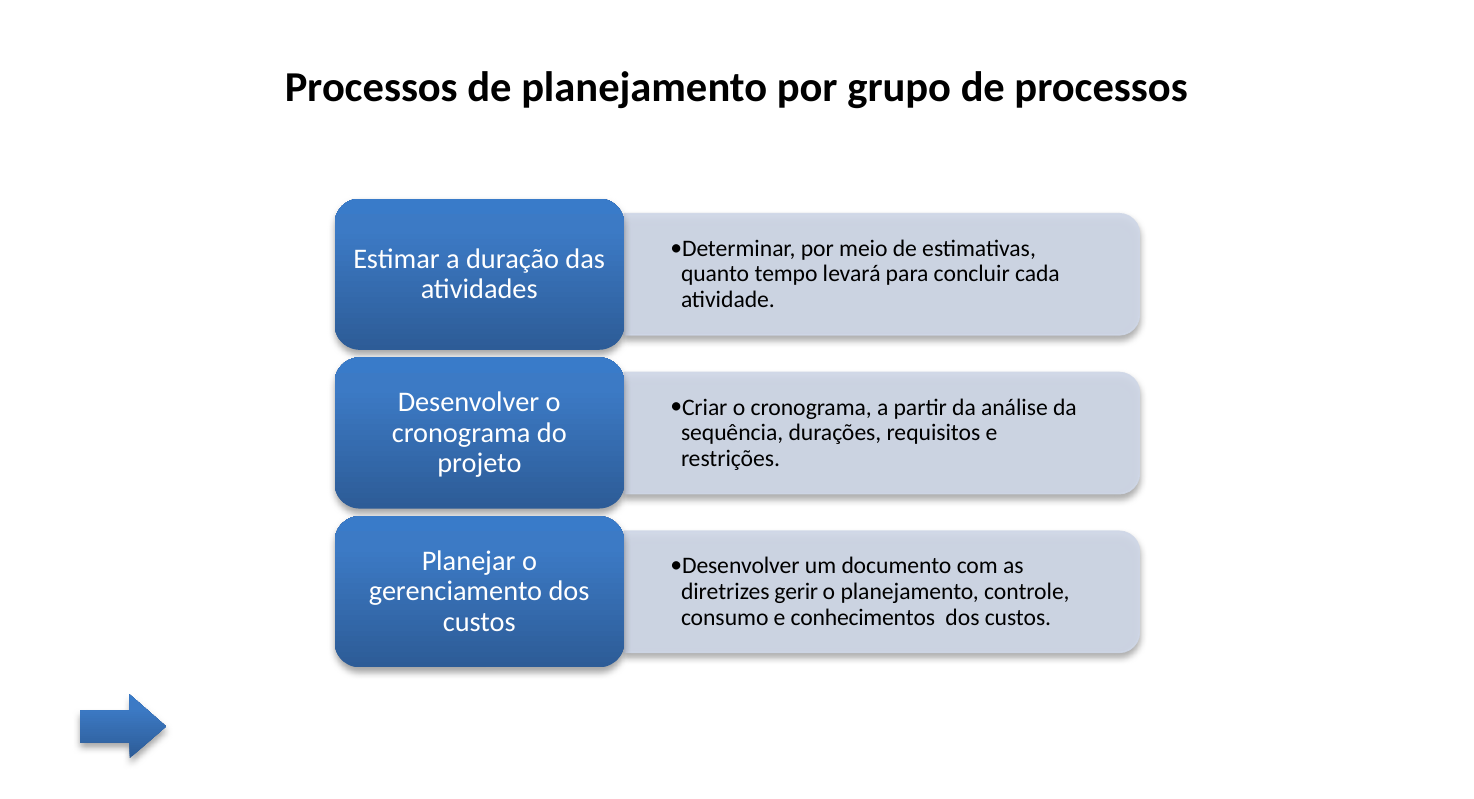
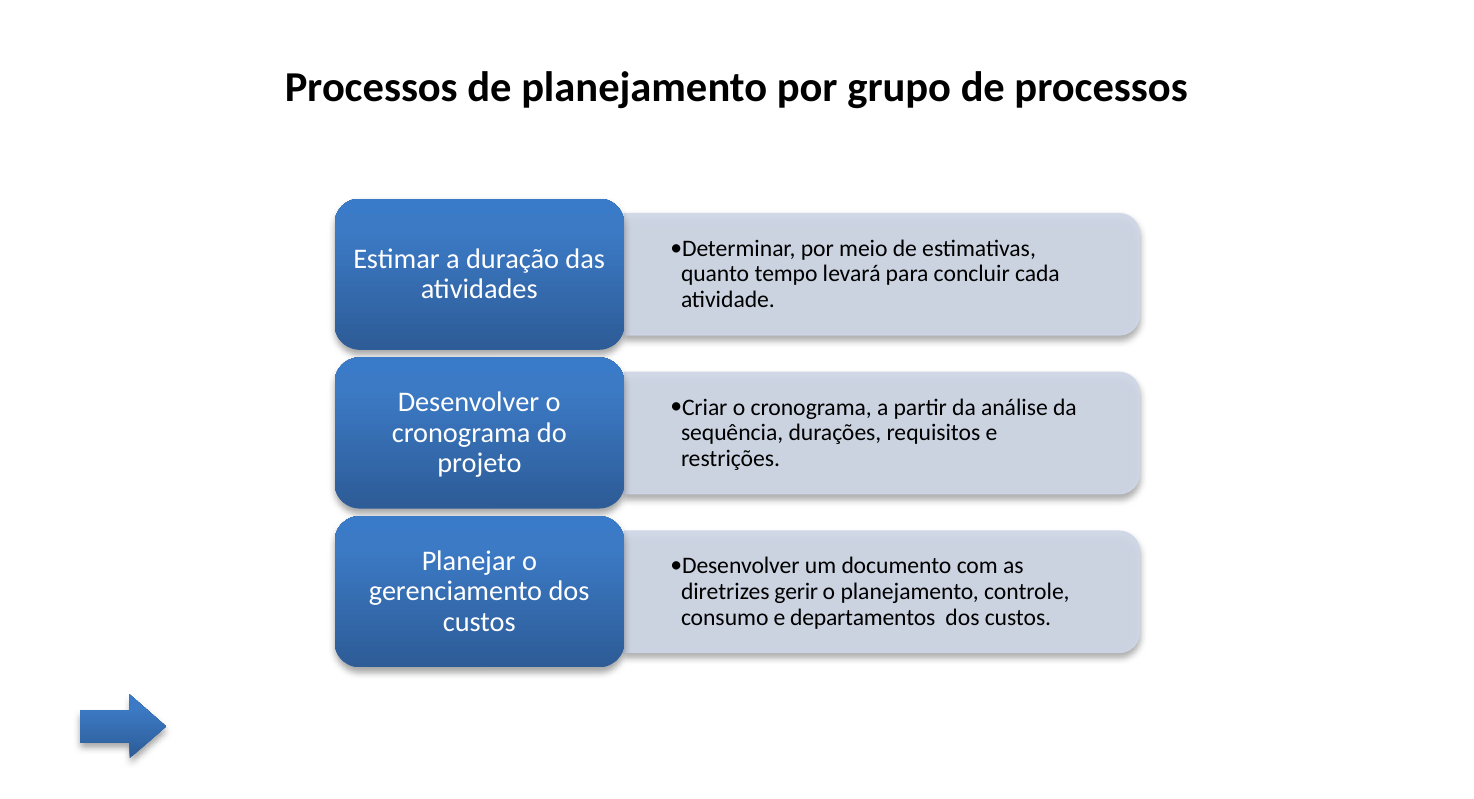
conhecimentos: conhecimentos -> departamentos
